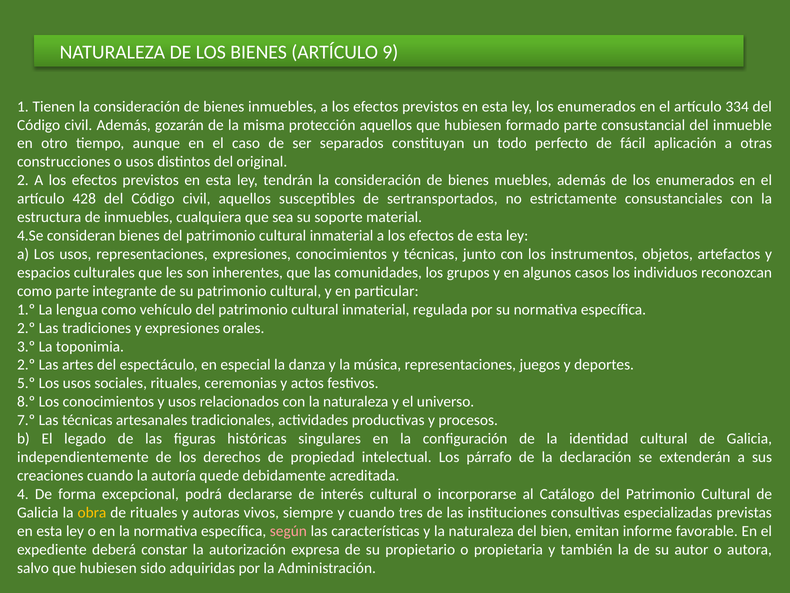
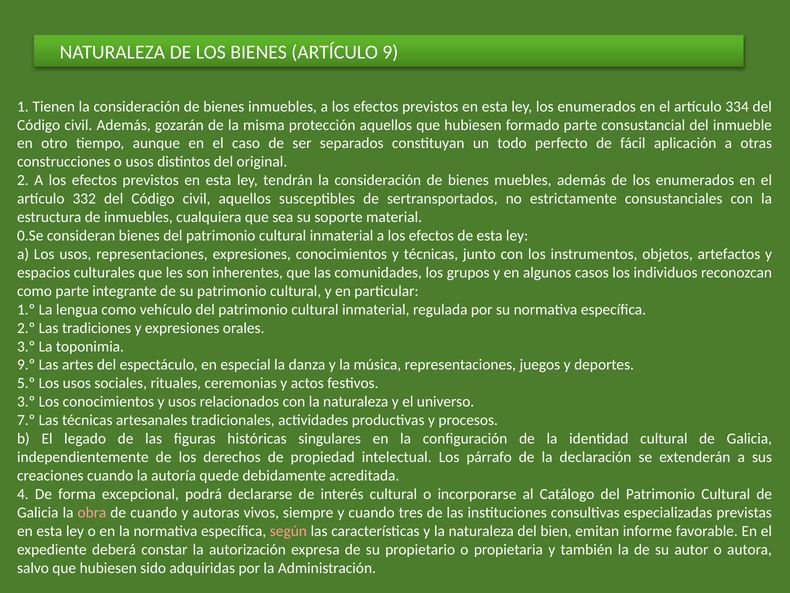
428: 428 -> 332
4.Se: 4.Se -> 0.Se
2.º at (26, 365): 2.º -> 9.º
8.º at (26, 401): 8.º -> 3.º
obra colour: yellow -> pink
de rituales: rituales -> cuando
